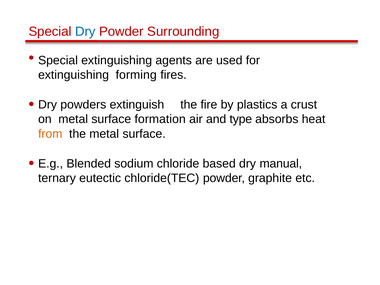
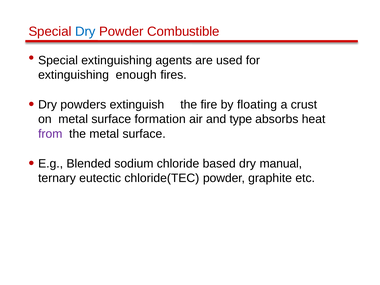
Surrounding: Surrounding -> Combustible
forming: forming -> enough
plastics: plastics -> floating
from colour: orange -> purple
